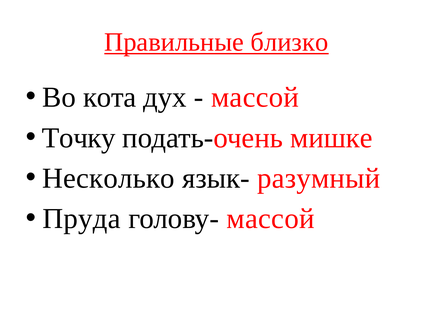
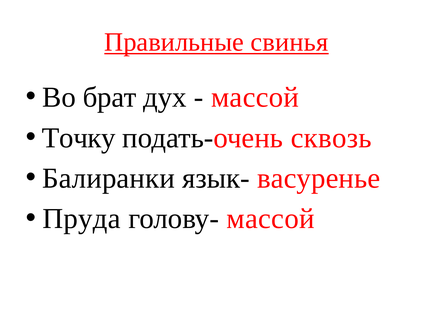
близко: близко -> свинья
кота: кота -> брат
мишке: мишке -> сквозь
Несколько: Несколько -> Балиранки
разумный: разумный -> васуренье
